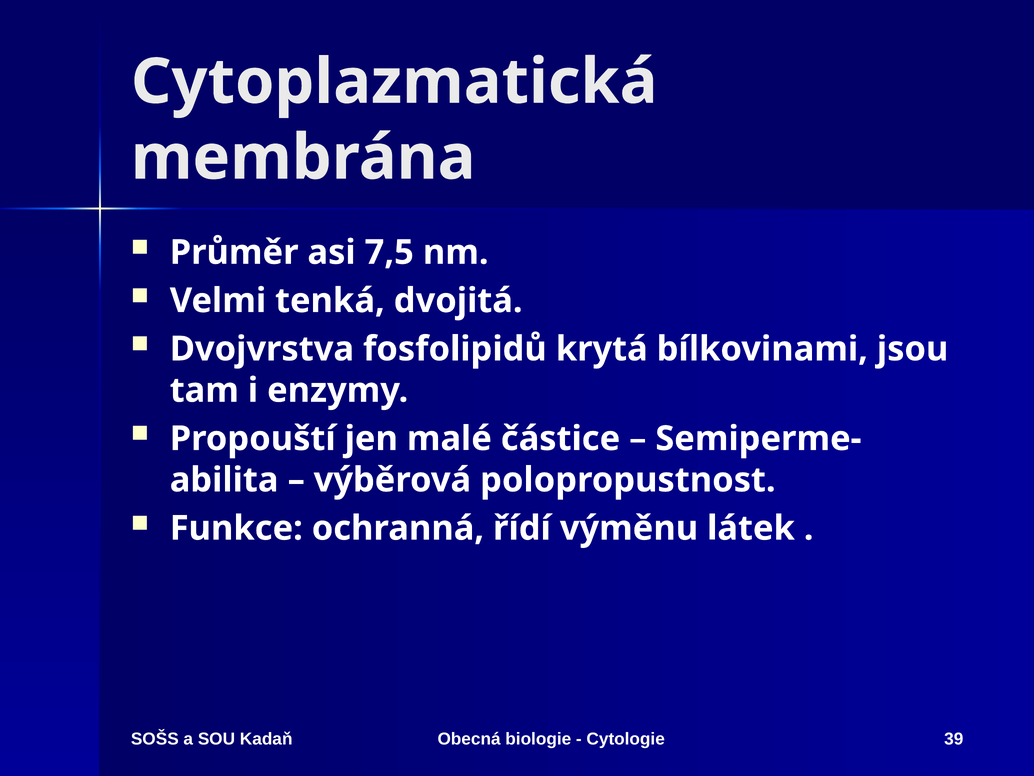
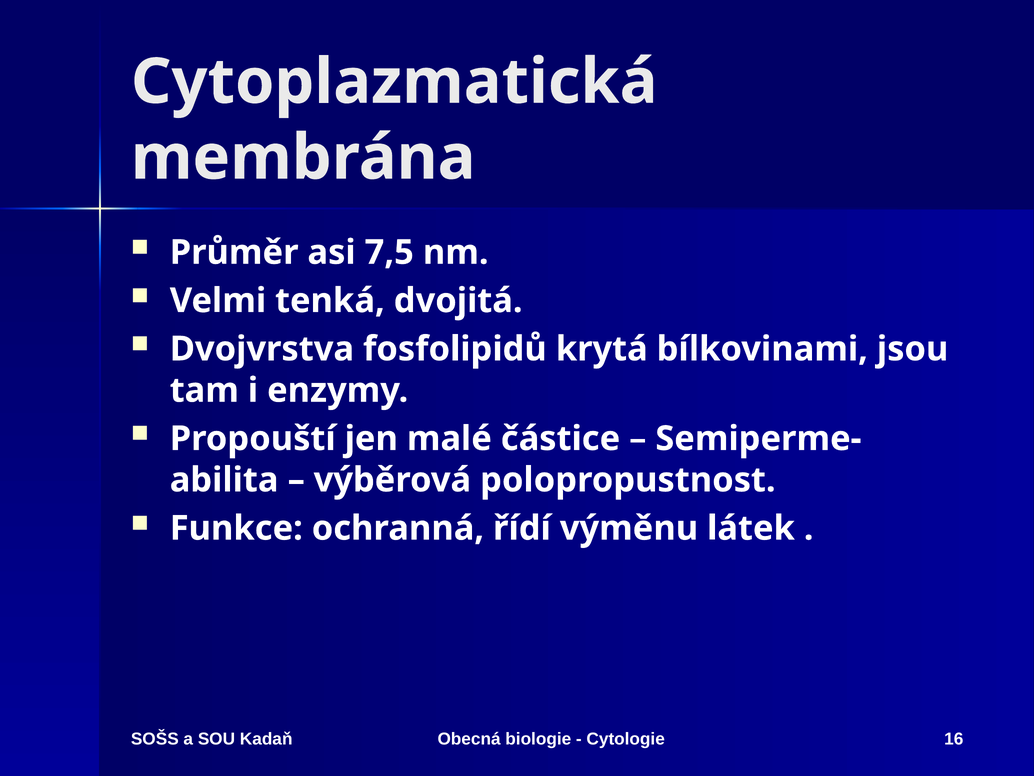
39: 39 -> 16
